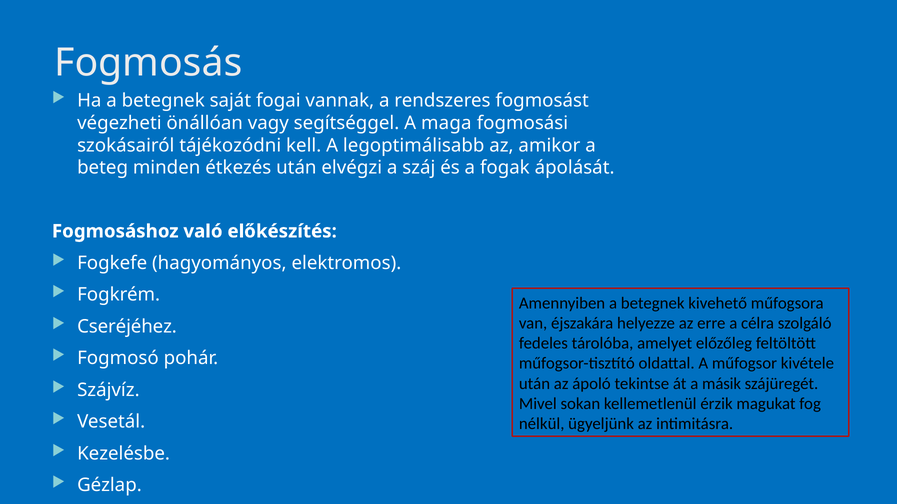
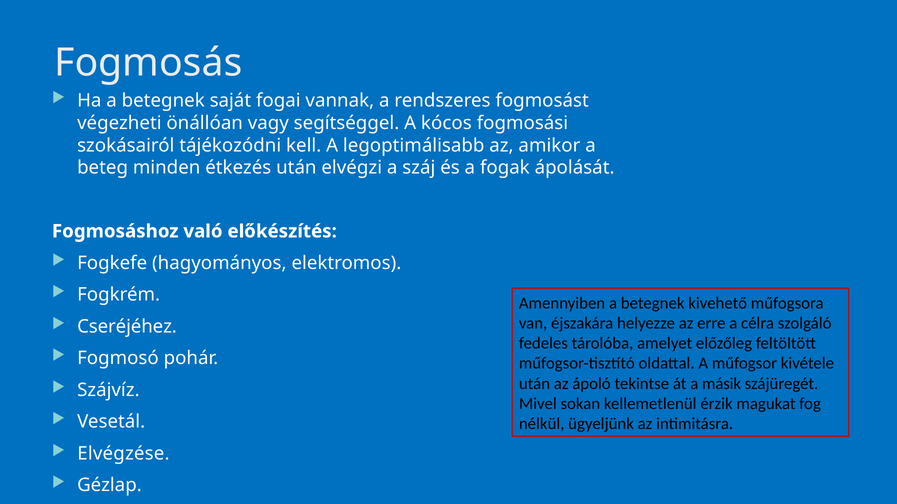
maga: maga -> kócos
Kezelésbe: Kezelésbe -> Elvégzése
